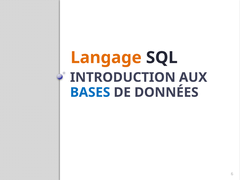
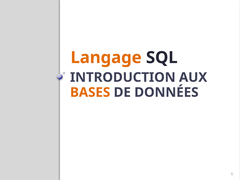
BASES colour: blue -> orange
